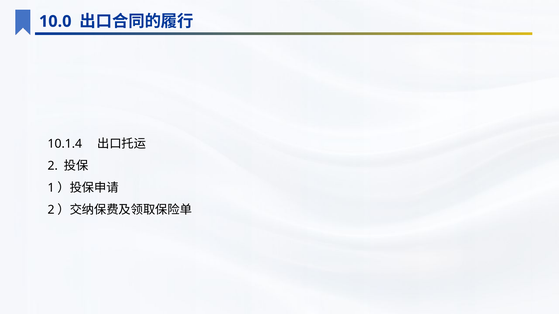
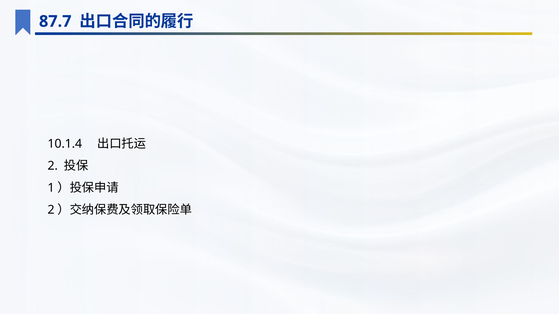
10.0: 10.0 -> 87.7
